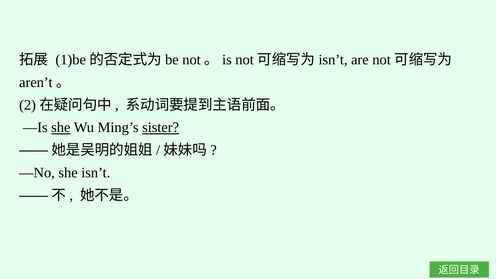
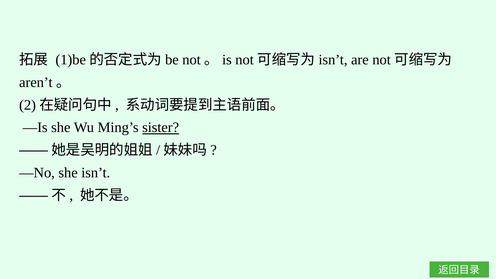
she at (61, 128) underline: present -> none
